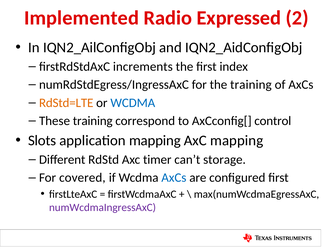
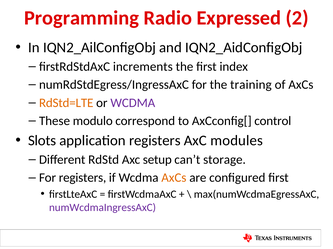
Implemented: Implemented -> Programming
WCDMA at (133, 103) colour: blue -> purple
These training: training -> modulo
application mapping: mapping -> registers
AxC mapping: mapping -> modules
timer: timer -> setup
For covered: covered -> registers
AxCs at (174, 178) colour: blue -> orange
